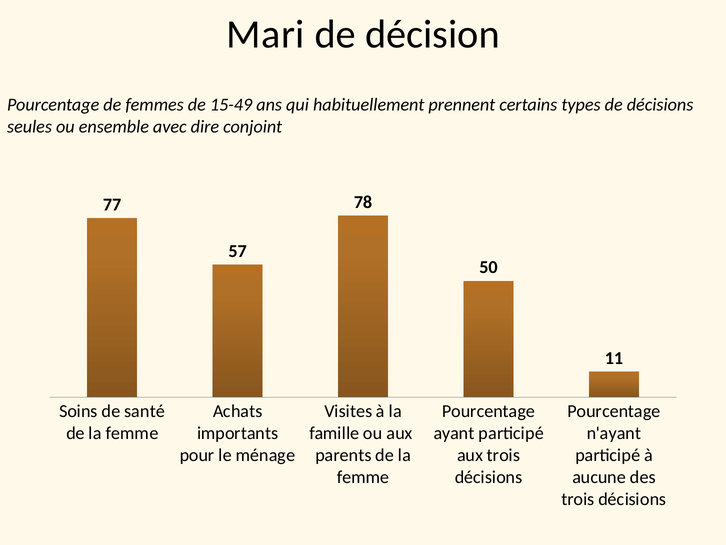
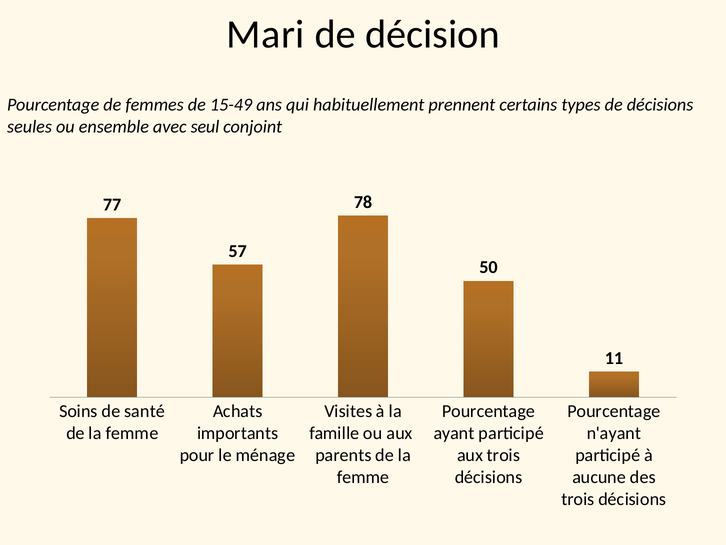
dire: dire -> seul
